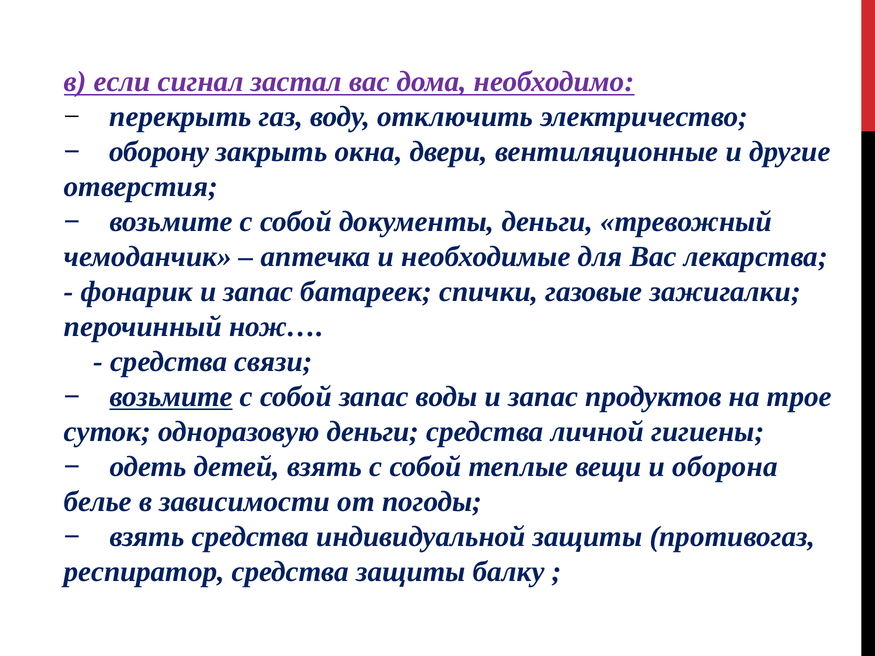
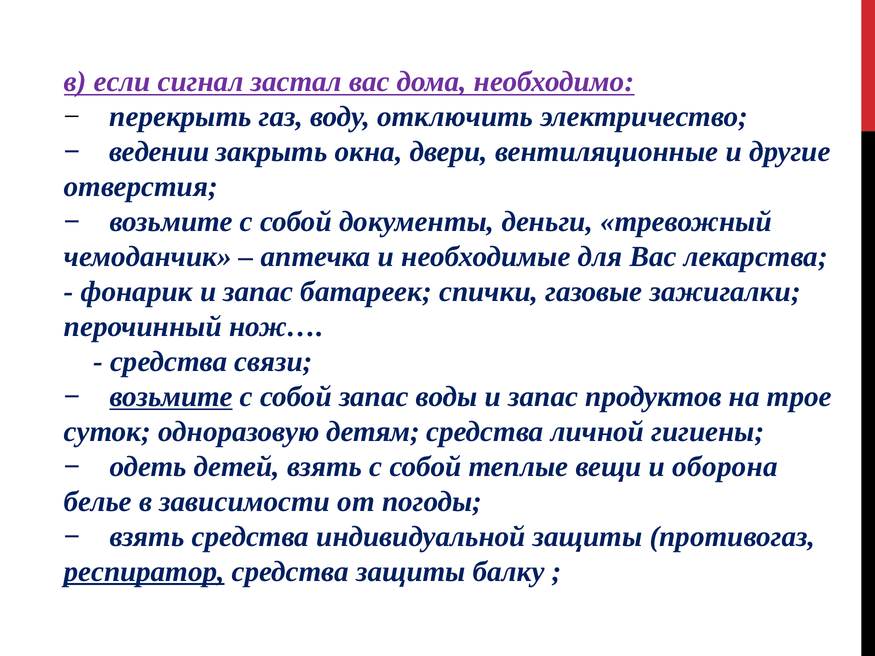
оборону: оборону -> ведении
одноразовую деньги: деньги -> детям
респиратор underline: none -> present
